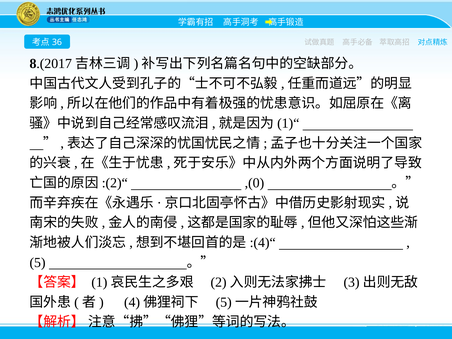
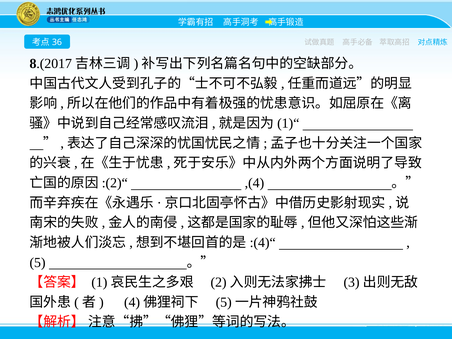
,(0: ,(0 -> ,(4
